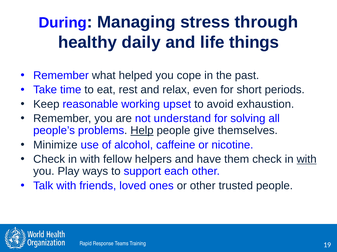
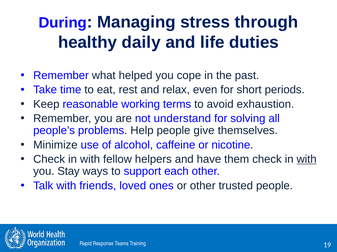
things: things -> duties
upset: upset -> terms
Help underline: present -> none
Play: Play -> Stay
